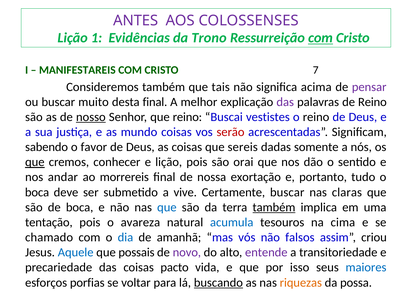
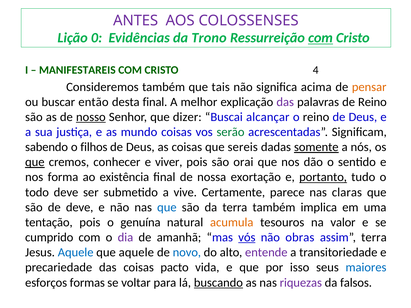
1: 1 -> 0
7: 7 -> 4
pensar colour: purple -> orange
muito: muito -> então
que reino: reino -> dizer
vestistes: vestistes -> alcançar
serão colour: red -> green
favor: favor -> filhos
somente underline: none -> present
e lição: lição -> viver
andar: andar -> forma
morrereis: morrereis -> existência
portanto underline: none -> present
boca at (37, 192): boca -> todo
Certamente buscar: buscar -> parece
de boca: boca -> deve
também at (274, 207) underline: present -> none
avareza: avareza -> genuína
acumula colour: blue -> orange
cima: cima -> valor
chamado: chamado -> cumprido
dia colour: blue -> purple
vós underline: none -> present
falsos: falsos -> obras
assim criou: criou -> terra
que possais: possais -> aquele
novo colour: purple -> blue
porfias: porfias -> formas
riquezas colour: orange -> purple
possa: possa -> falsos
